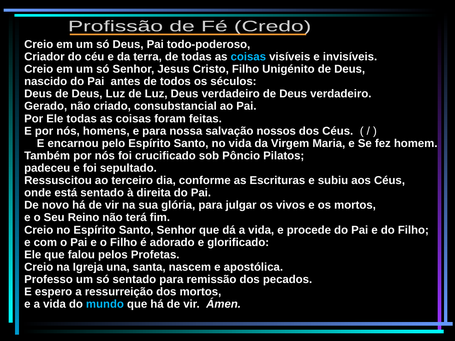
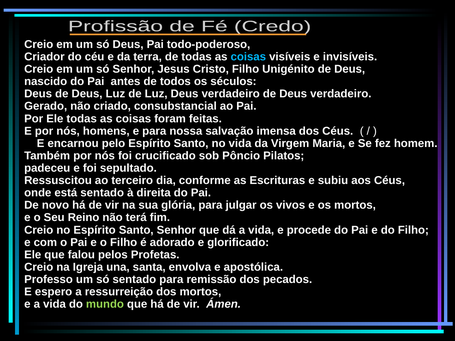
nossos: nossos -> imensa
nascem: nascem -> envolva
mundo colour: light blue -> light green
